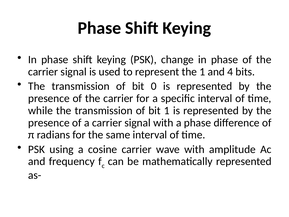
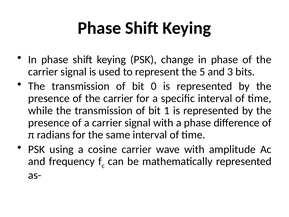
the 1: 1 -> 5
4: 4 -> 3
